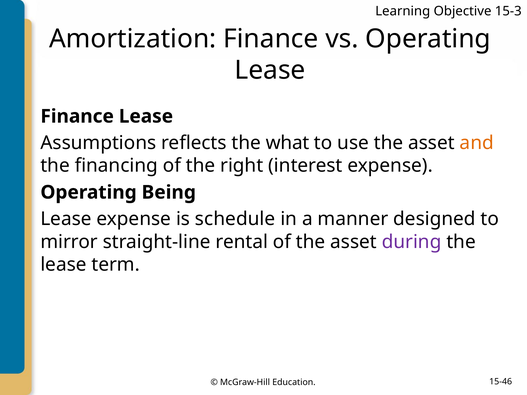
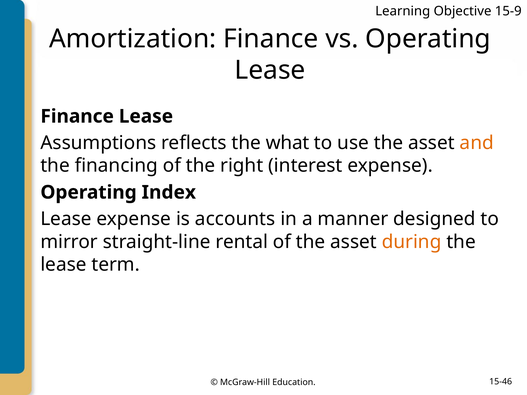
15-3: 15-3 -> 15-9
Being: Being -> Index
schedule: schedule -> accounts
during colour: purple -> orange
